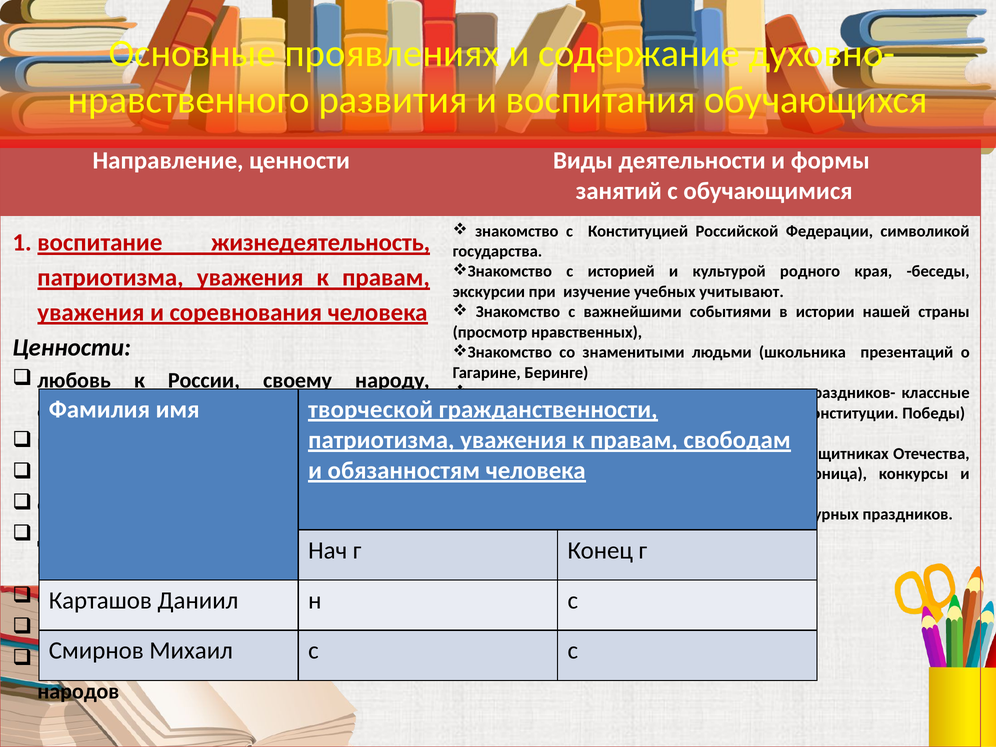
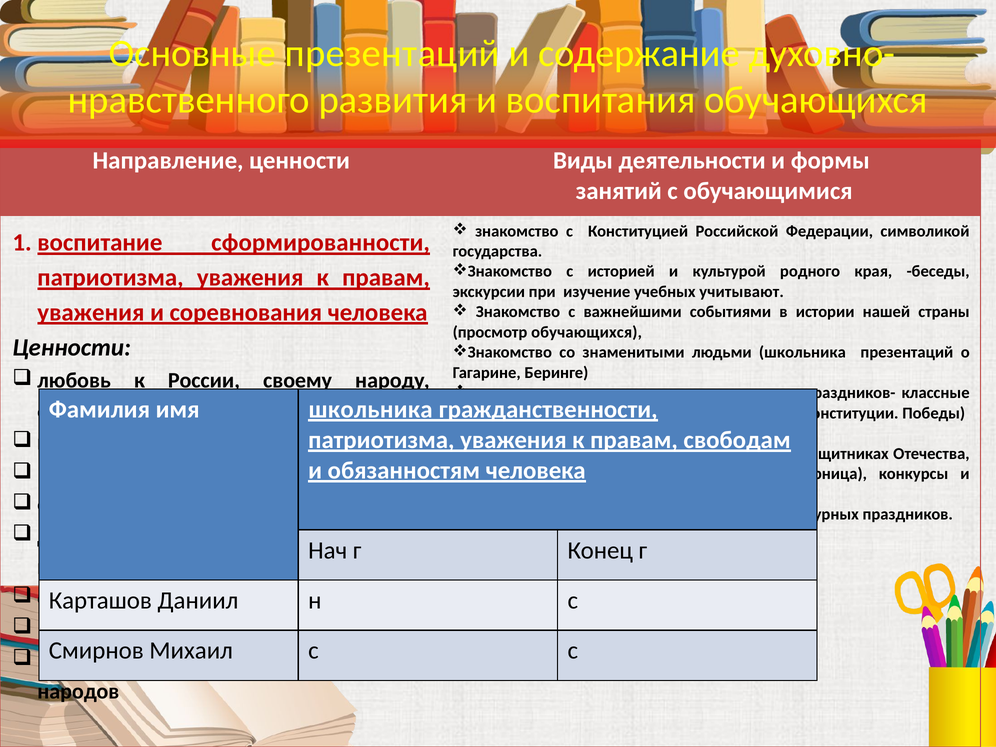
Основные проявлениях: проявлениях -> презентаций
жизнедеятельность: жизнедеятельность -> сформированности
просмотр нравственных: нравственных -> обучающихся
имя творческой: творческой -> школьника
